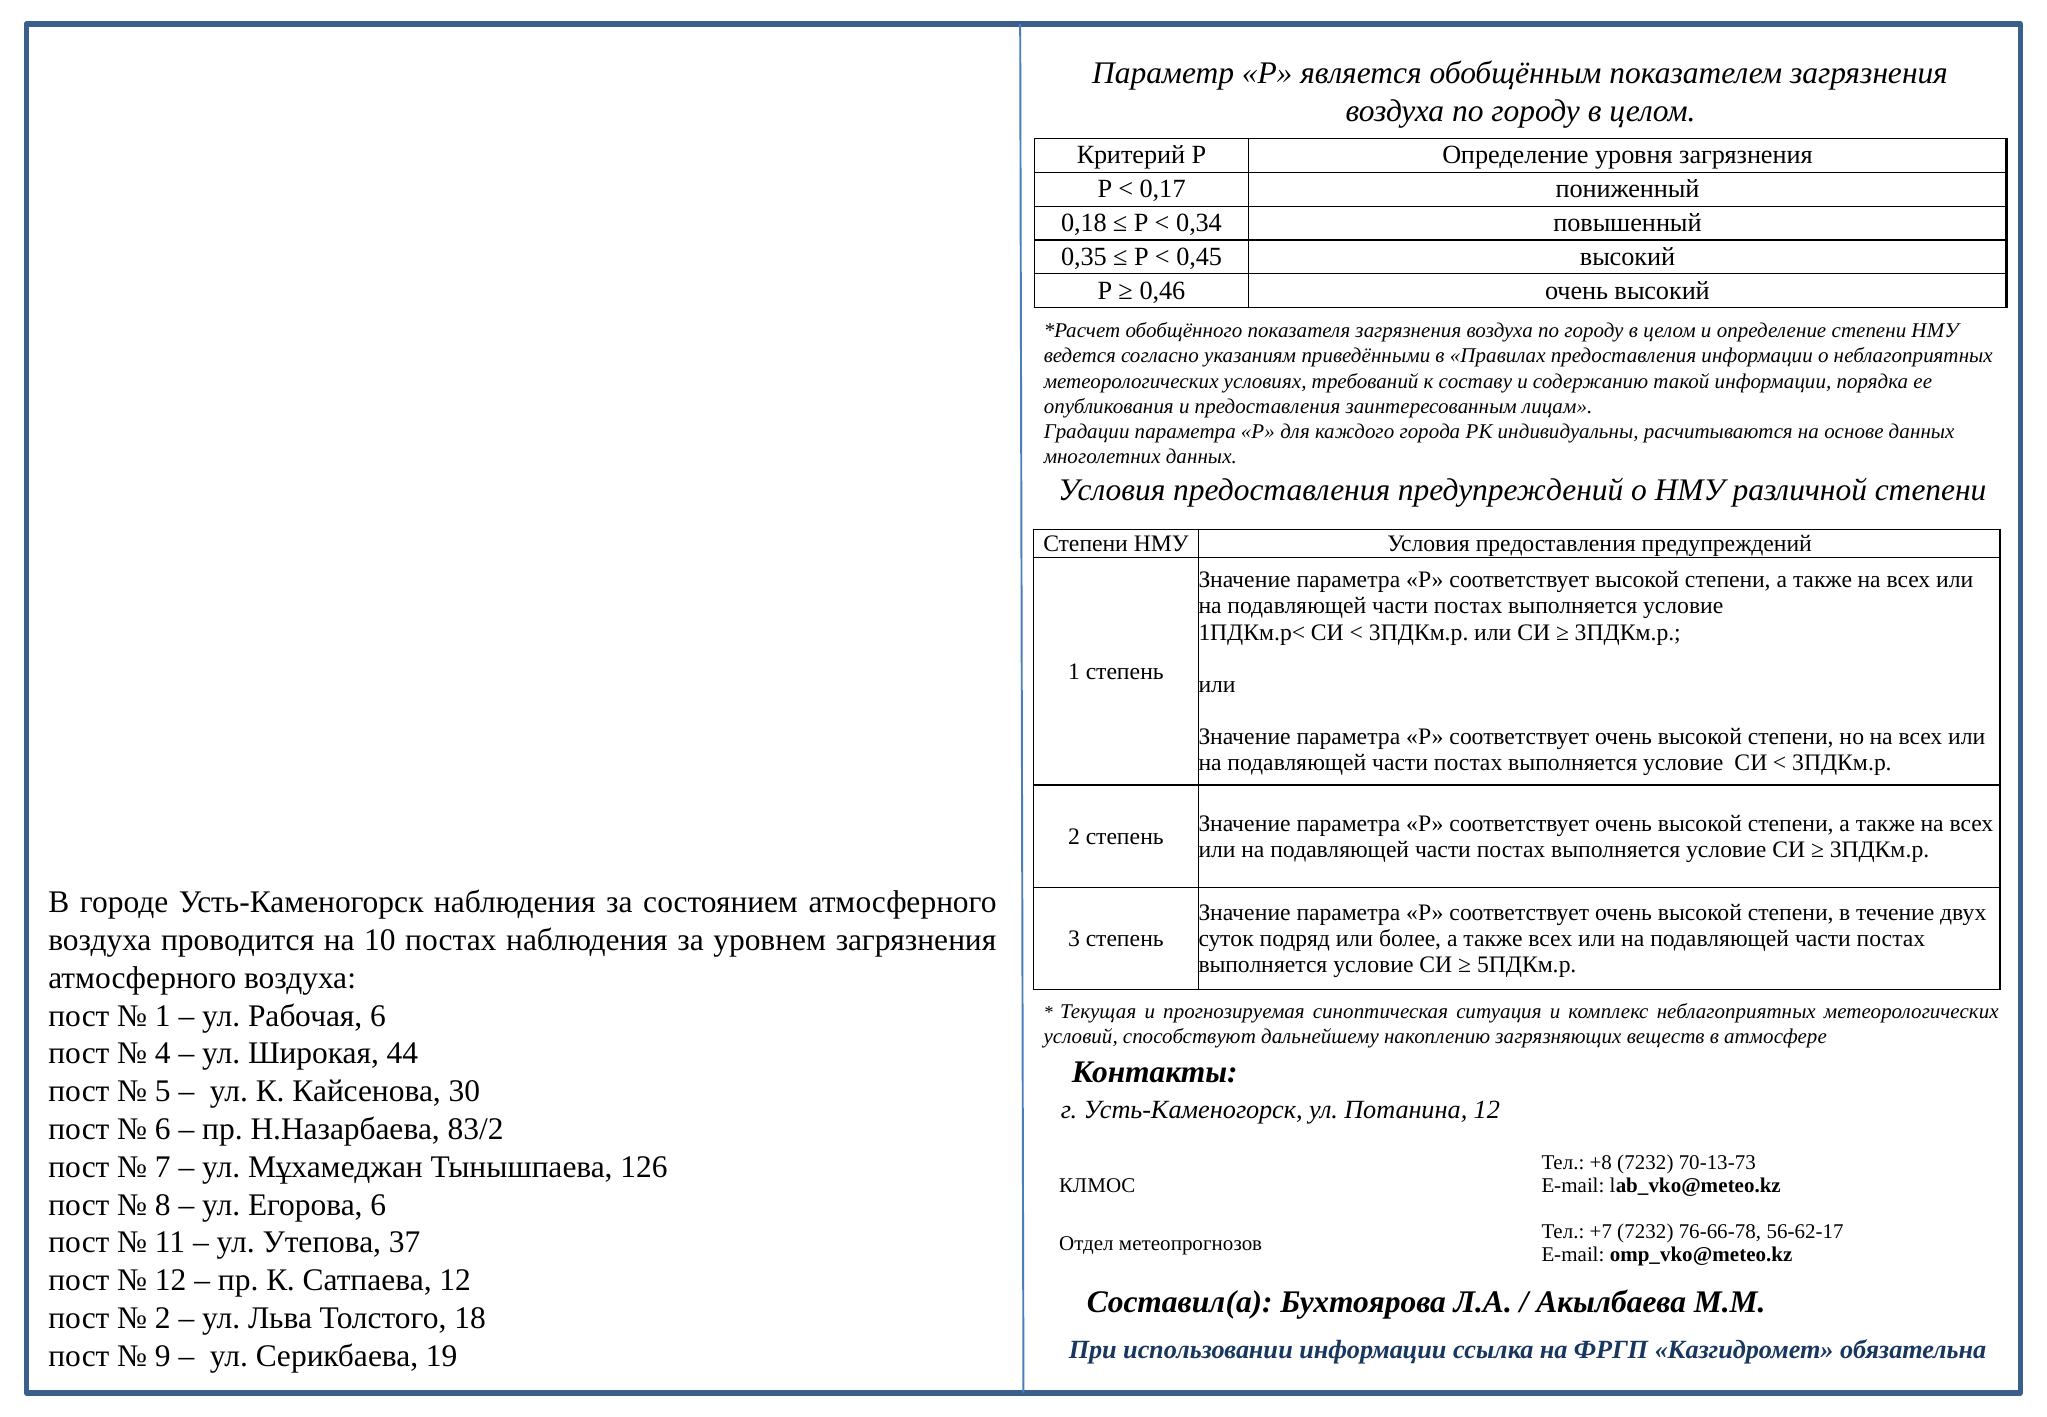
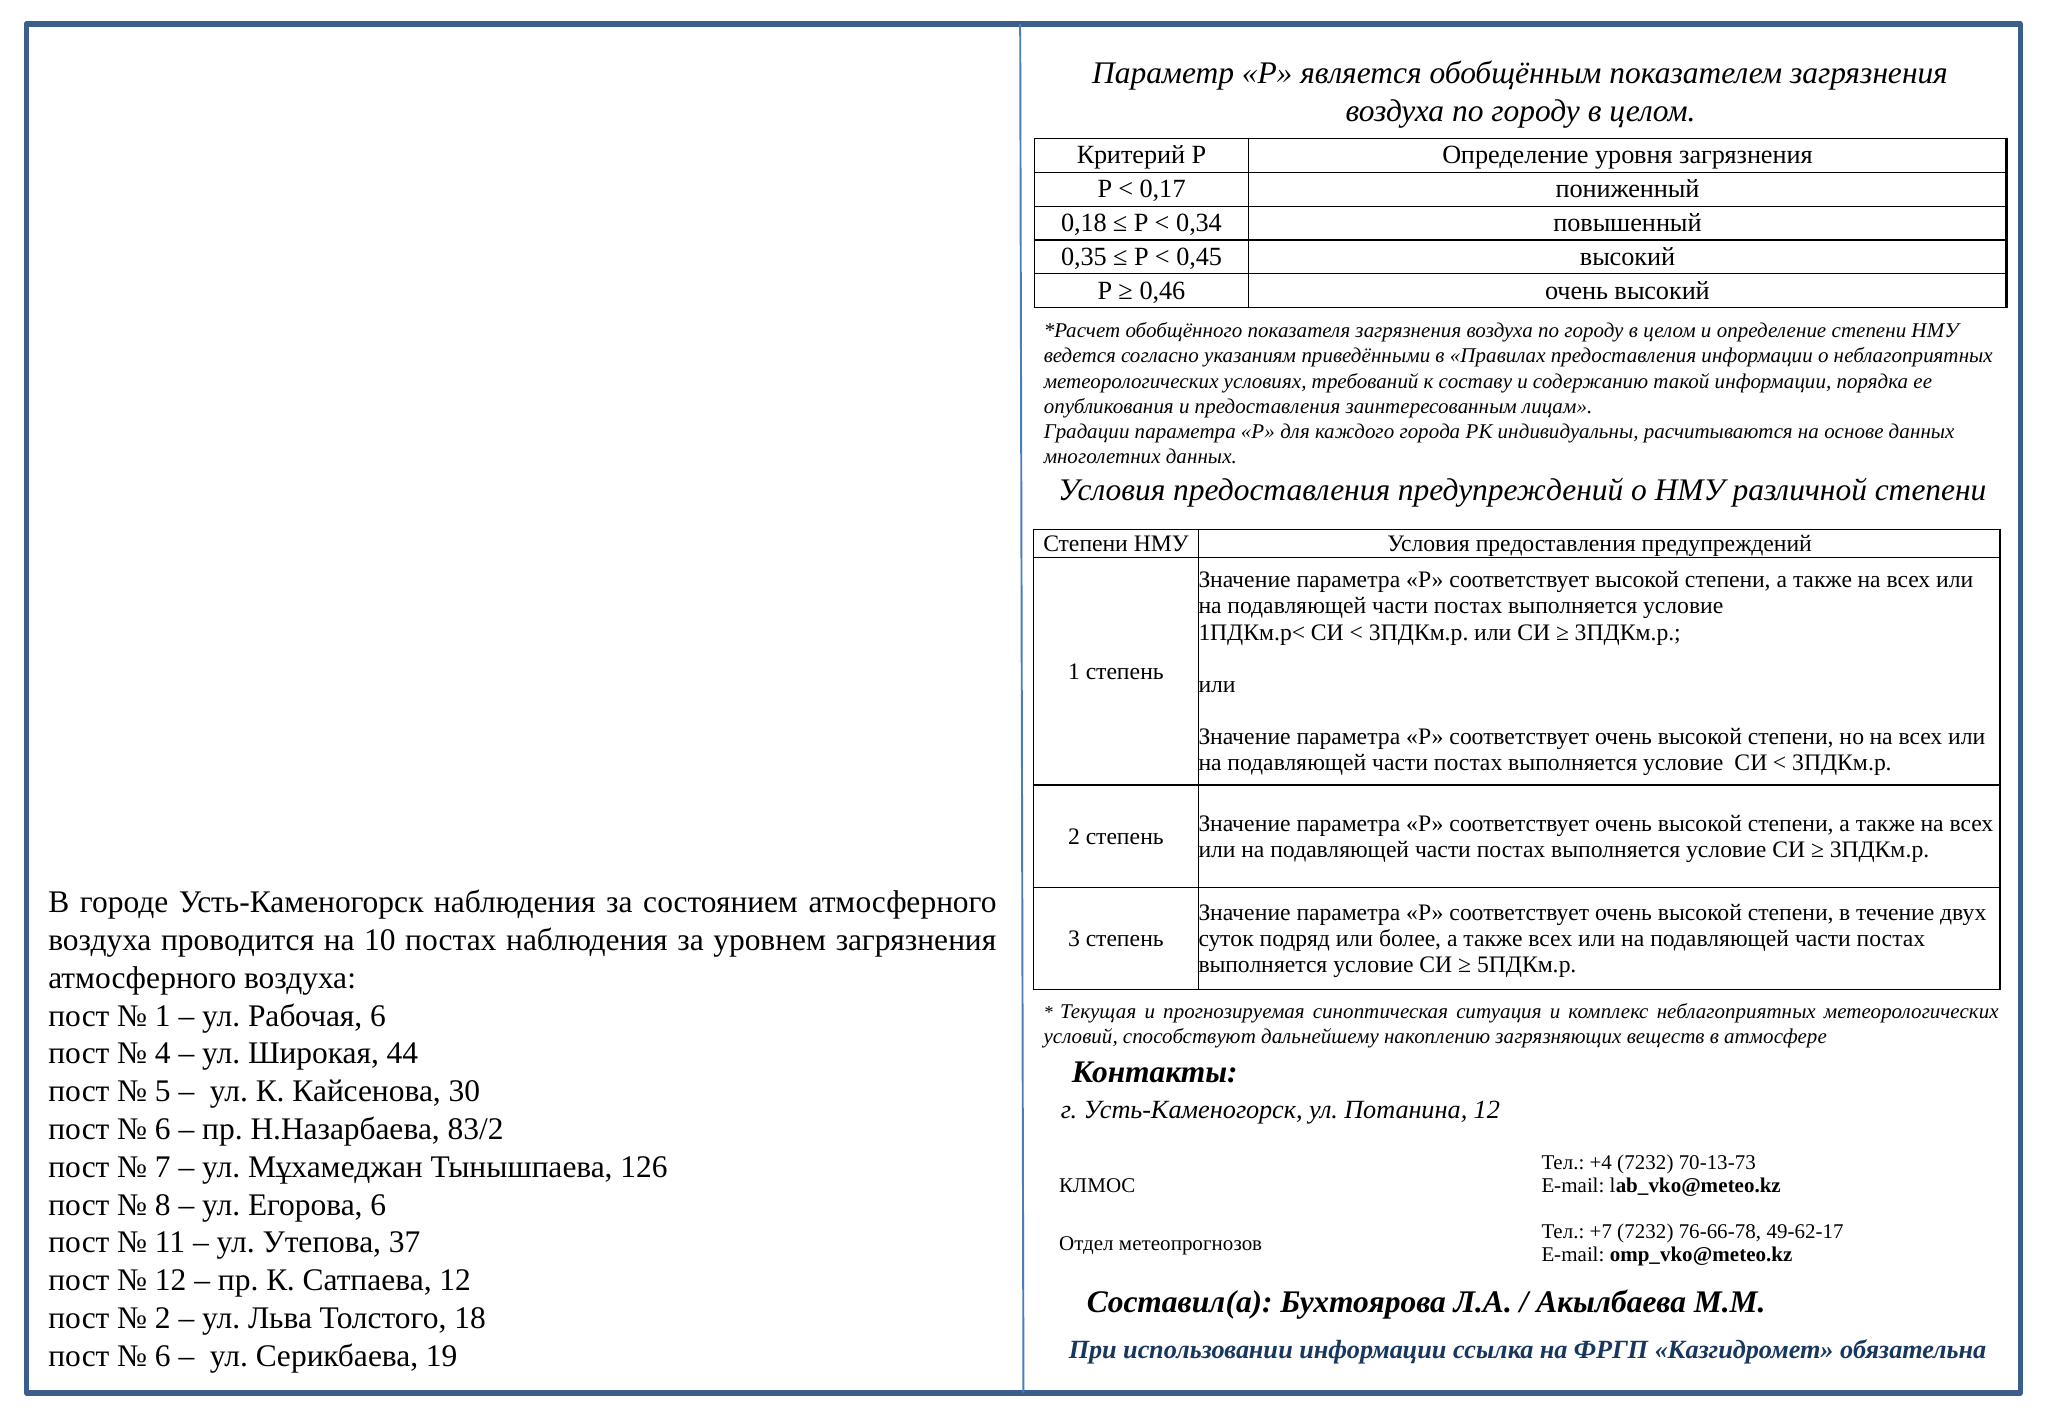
+8: +8 -> +4
56-62-17: 56-62-17 -> 49-62-17
9 at (163, 1356): 9 -> 6
